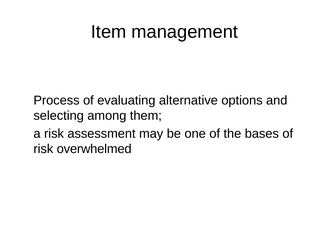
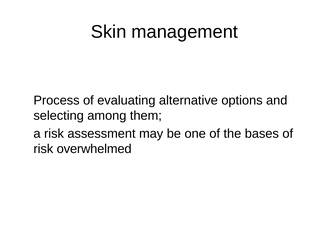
Item: Item -> Skin
